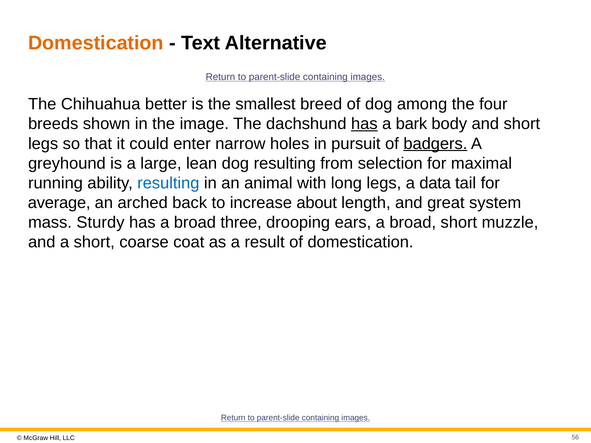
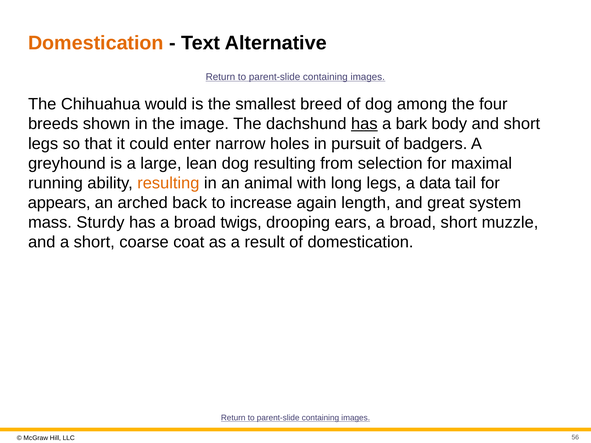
better: better -> would
badgers underline: present -> none
resulting at (168, 183) colour: blue -> orange
average: average -> appears
about: about -> again
three: three -> twigs
